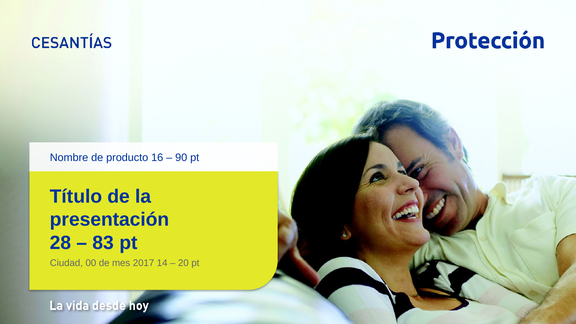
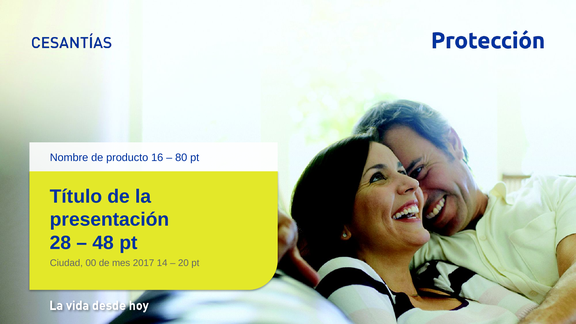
90: 90 -> 80
83: 83 -> 48
